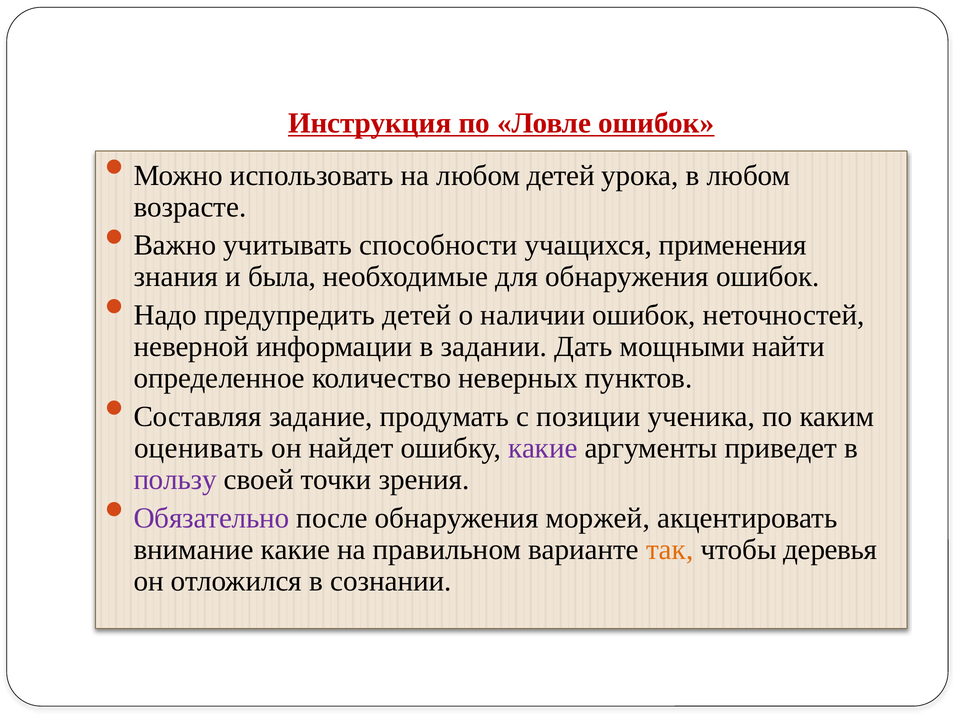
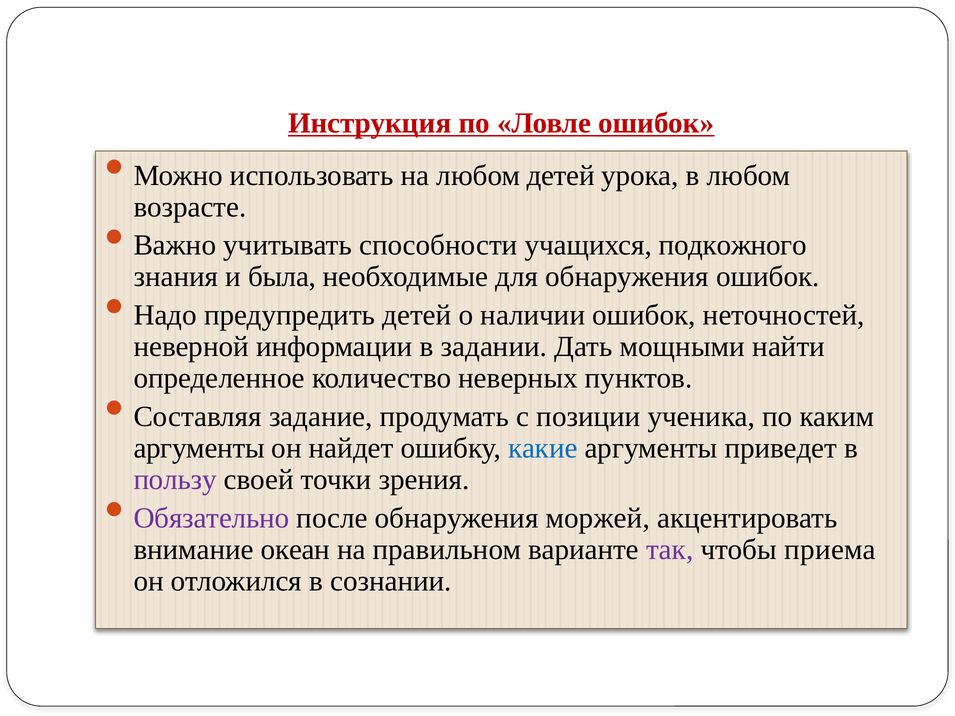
применения: применения -> подкожного
оценивать at (199, 448): оценивать -> аргументы
какие at (543, 448) colour: purple -> blue
внимание какие: какие -> океан
так colour: orange -> purple
деревья: деревья -> приема
